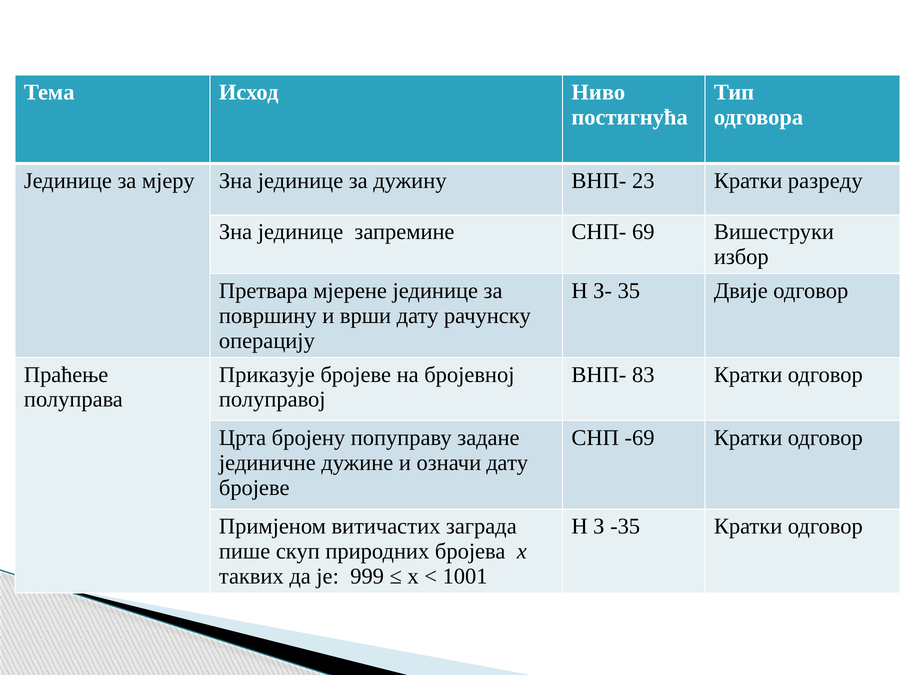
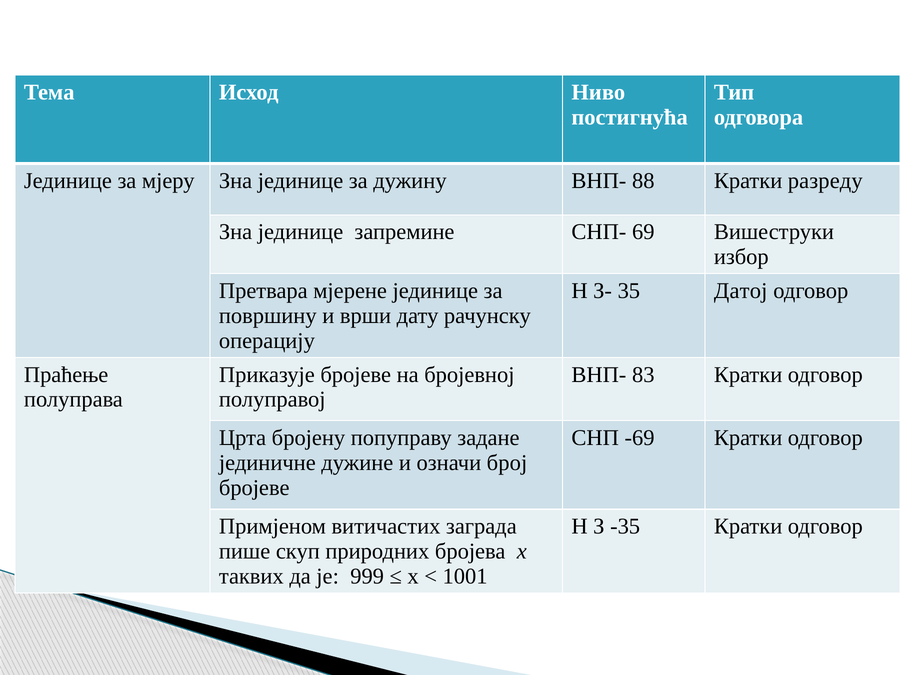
23: 23 -> 88
Двије: Двије -> Датој
означи дату: дату -> број
